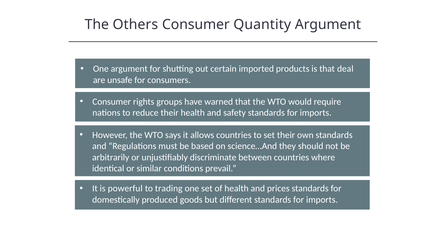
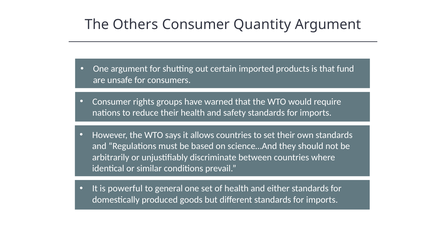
deal: deal -> fund
trading: trading -> general
prices: prices -> either
